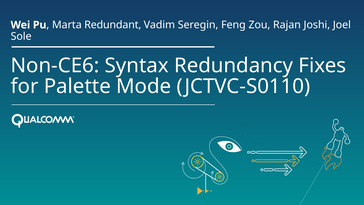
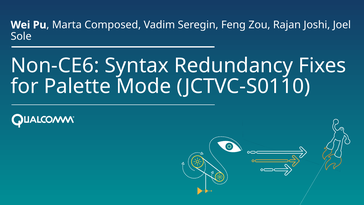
Redundant: Redundant -> Composed
